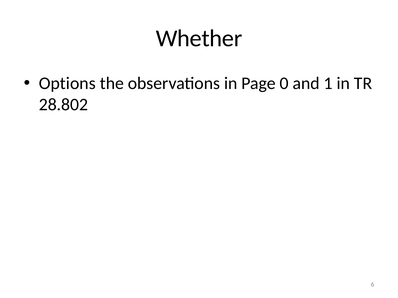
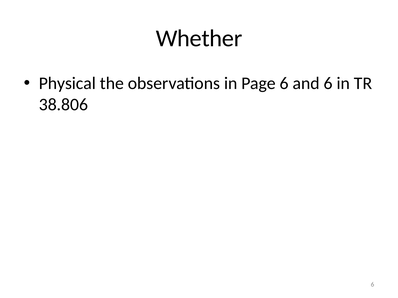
Options: Options -> Physical
Page 0: 0 -> 6
and 1: 1 -> 6
28.802: 28.802 -> 38.806
